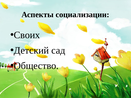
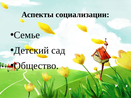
Своих: Своих -> Семье
